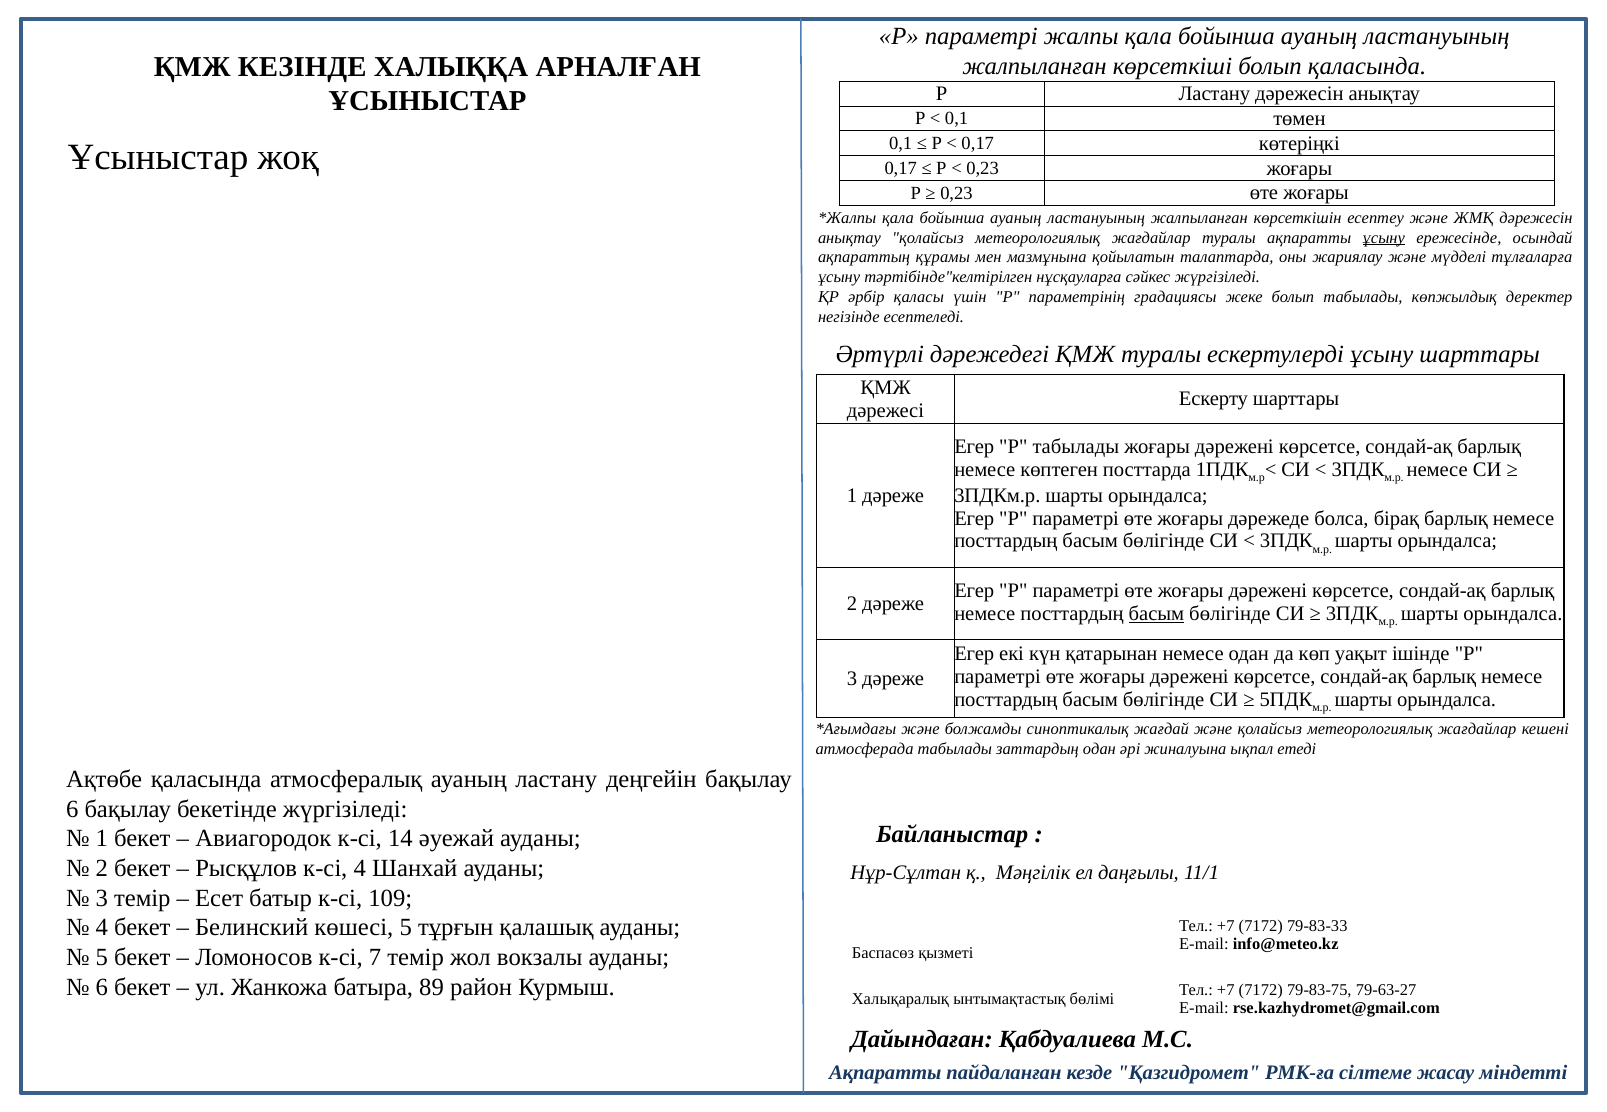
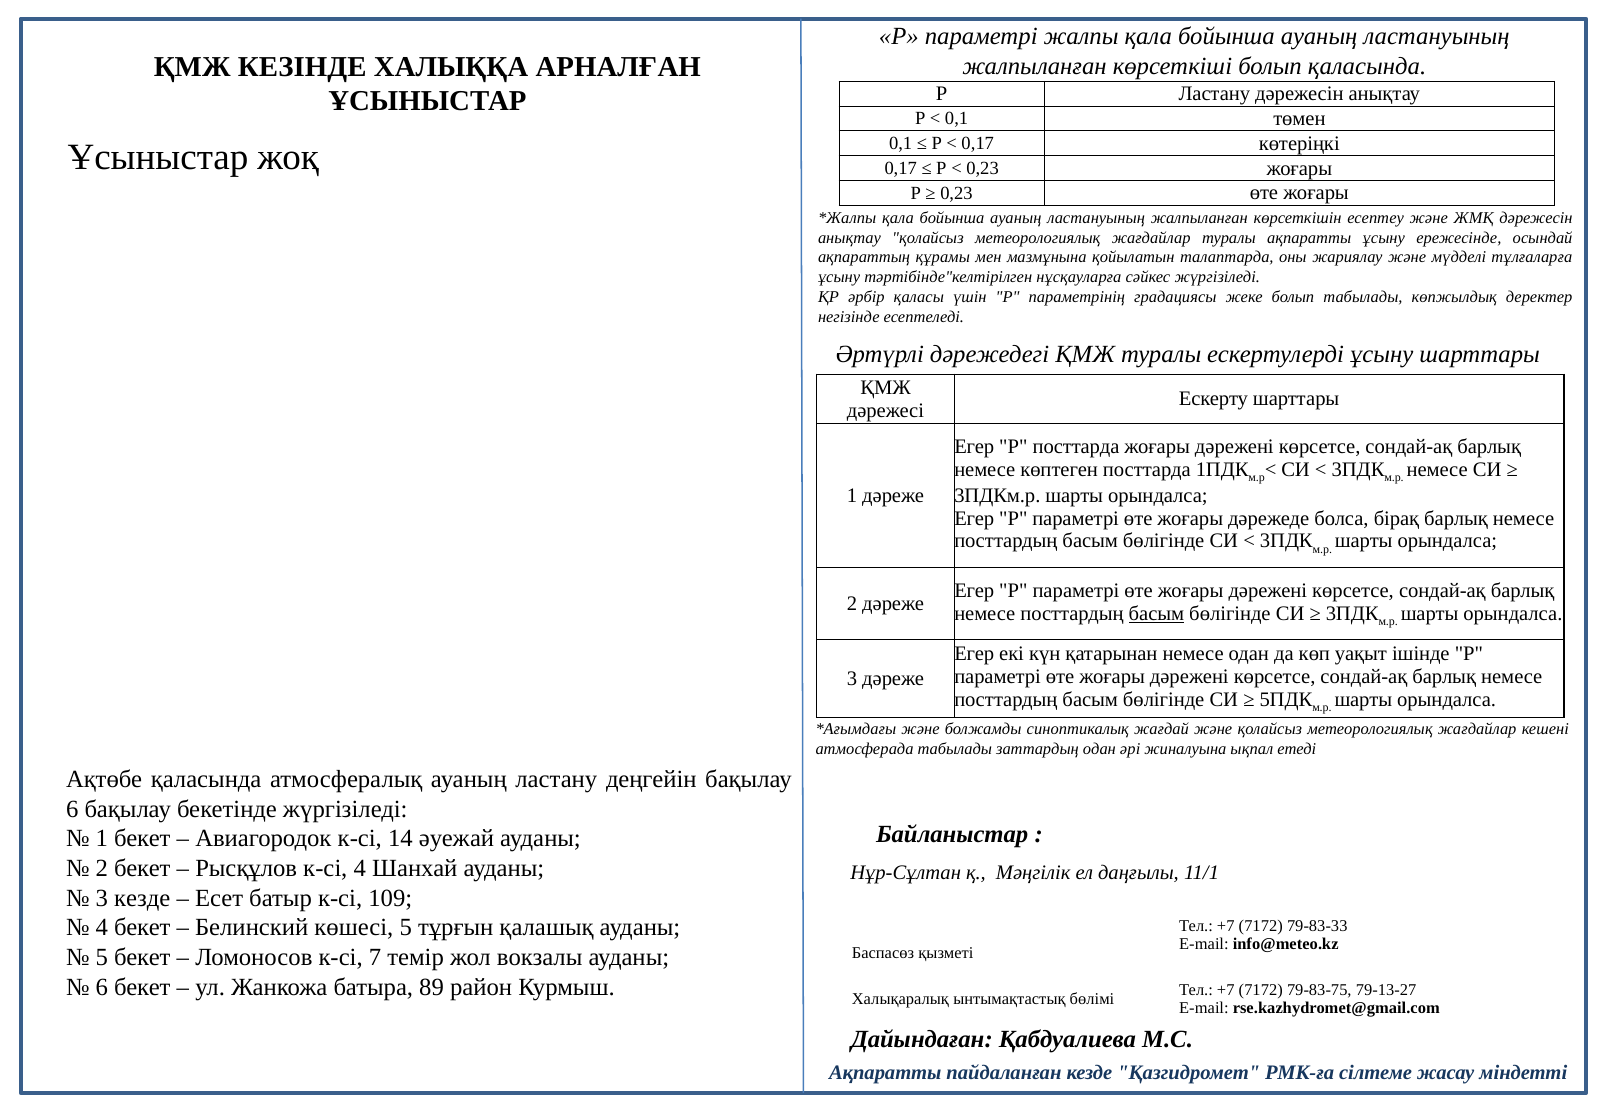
ұсыну at (1384, 238) underline: present -> none
Р табылады: табылады -> посттарда
3 темір: темір -> кезде
79-63-27: 79-63-27 -> 79-13-27
